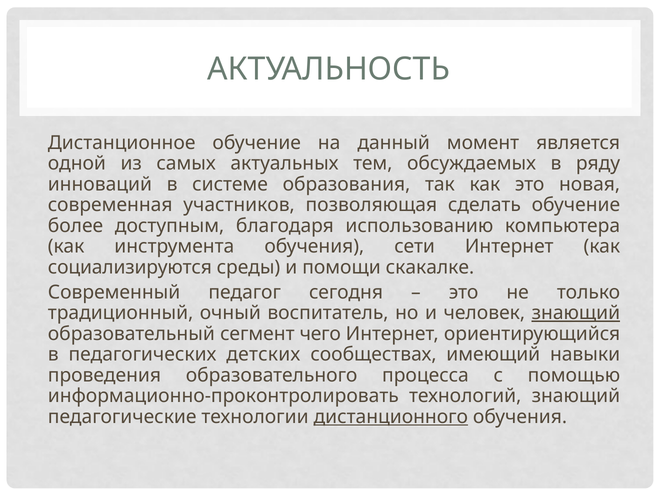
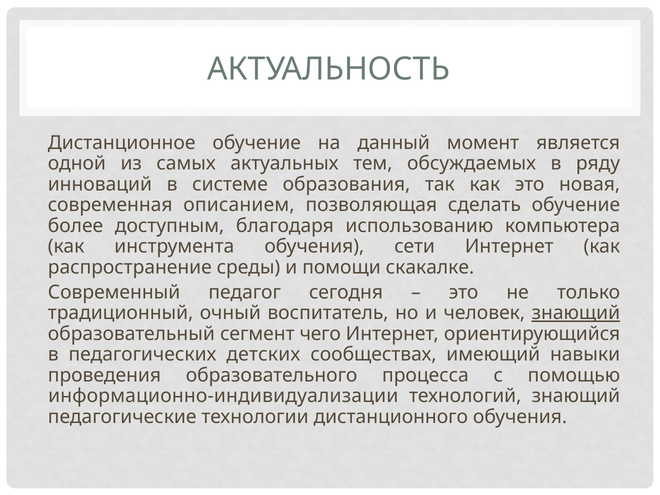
участников: участников -> описанием
социализируются: социализируются -> распространение
информационно-проконтролировать: информационно-проконтролировать -> информационно-индивидуализации
дистанционного underline: present -> none
